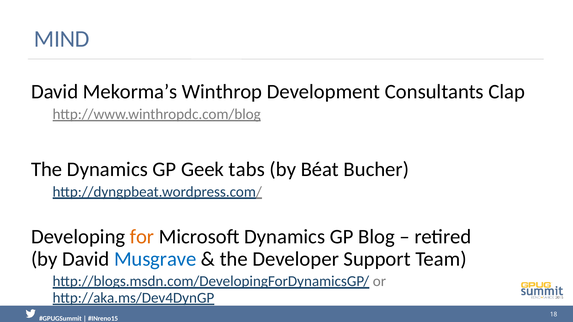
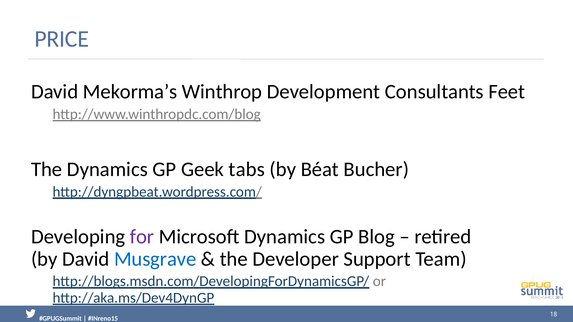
MIND: MIND -> PRICE
Clap: Clap -> Feet
for colour: orange -> purple
